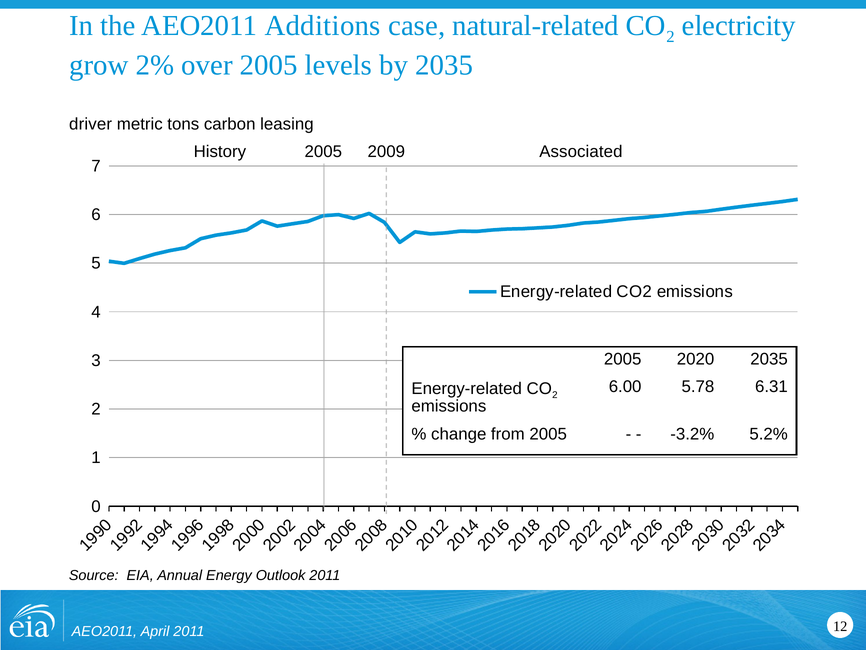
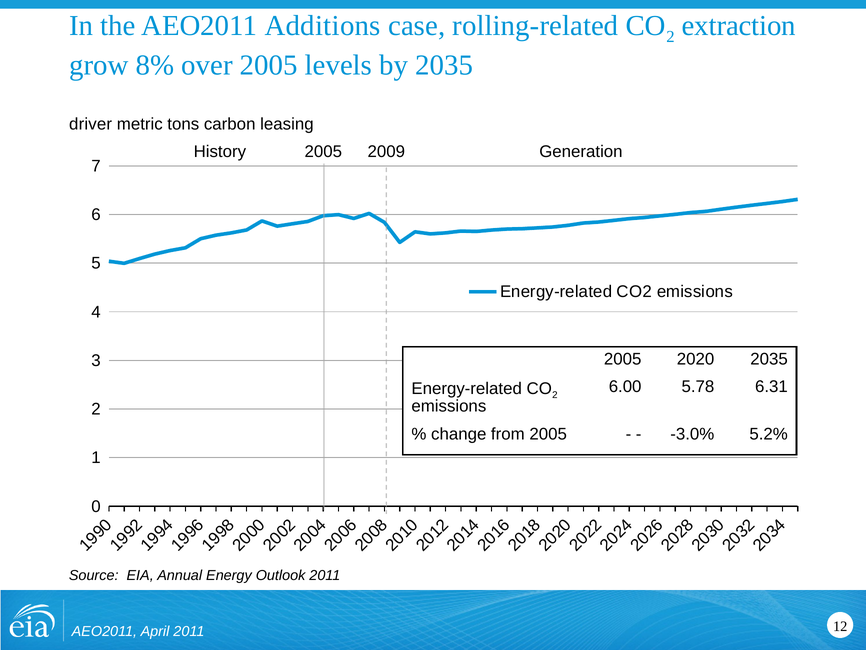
natural-related: natural-related -> rolling-related
electricity: electricity -> extraction
2%: 2% -> 8%
Associated: Associated -> Generation
-3.2%: -3.2% -> -3.0%
